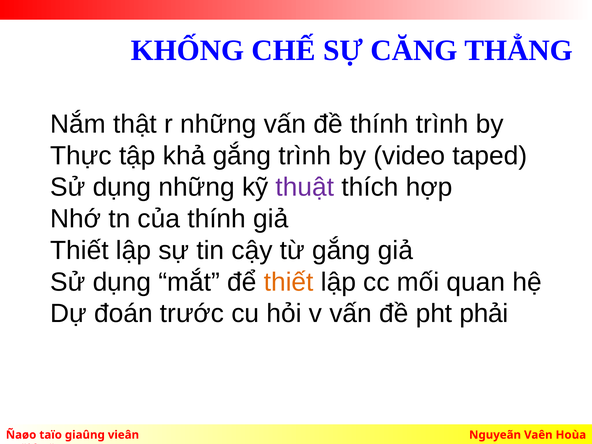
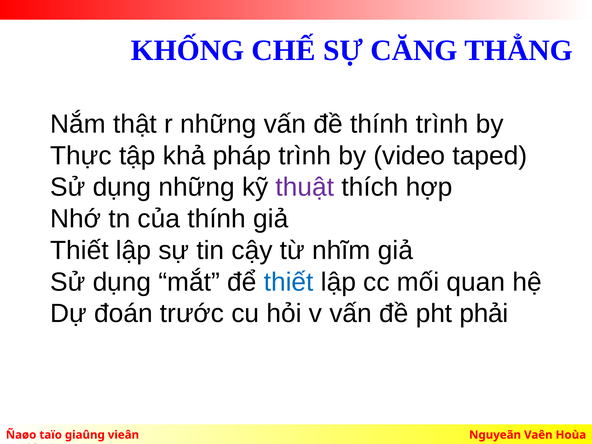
khả gắng: gắng -> pháp
từ gắng: gắng -> nhĩm
thiết at (289, 282) colour: orange -> blue
